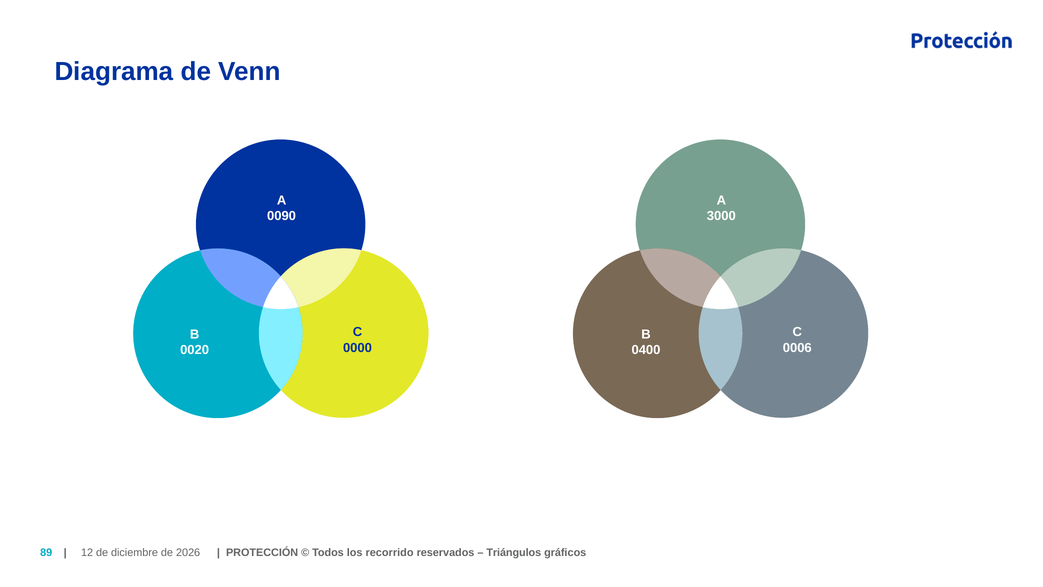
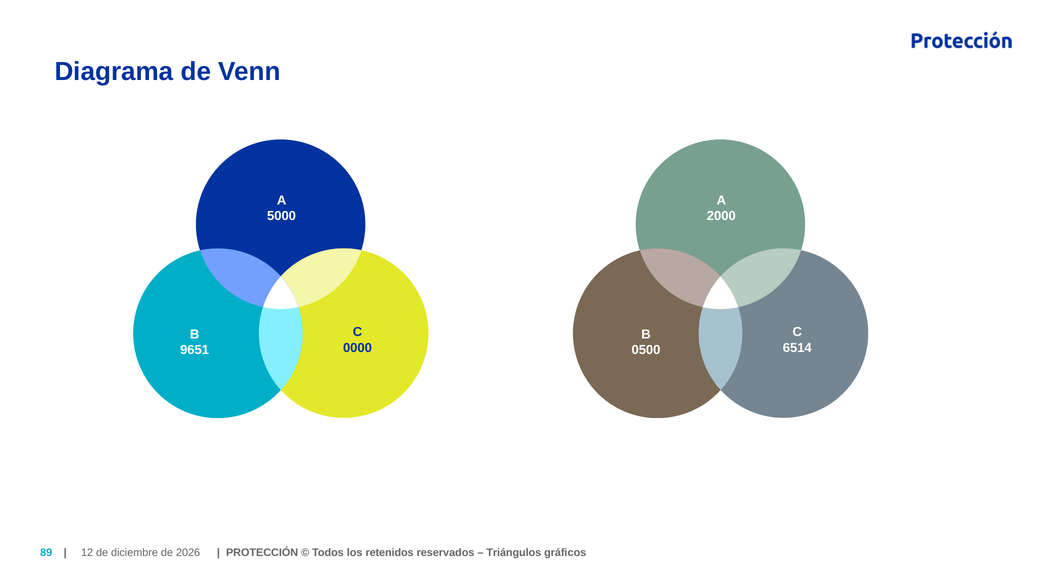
0090: 0090 -> 5000
3000: 3000 -> 2000
0006: 0006 -> 6514
0020: 0020 -> 9651
0400: 0400 -> 0500
recorrido: recorrido -> retenidos
